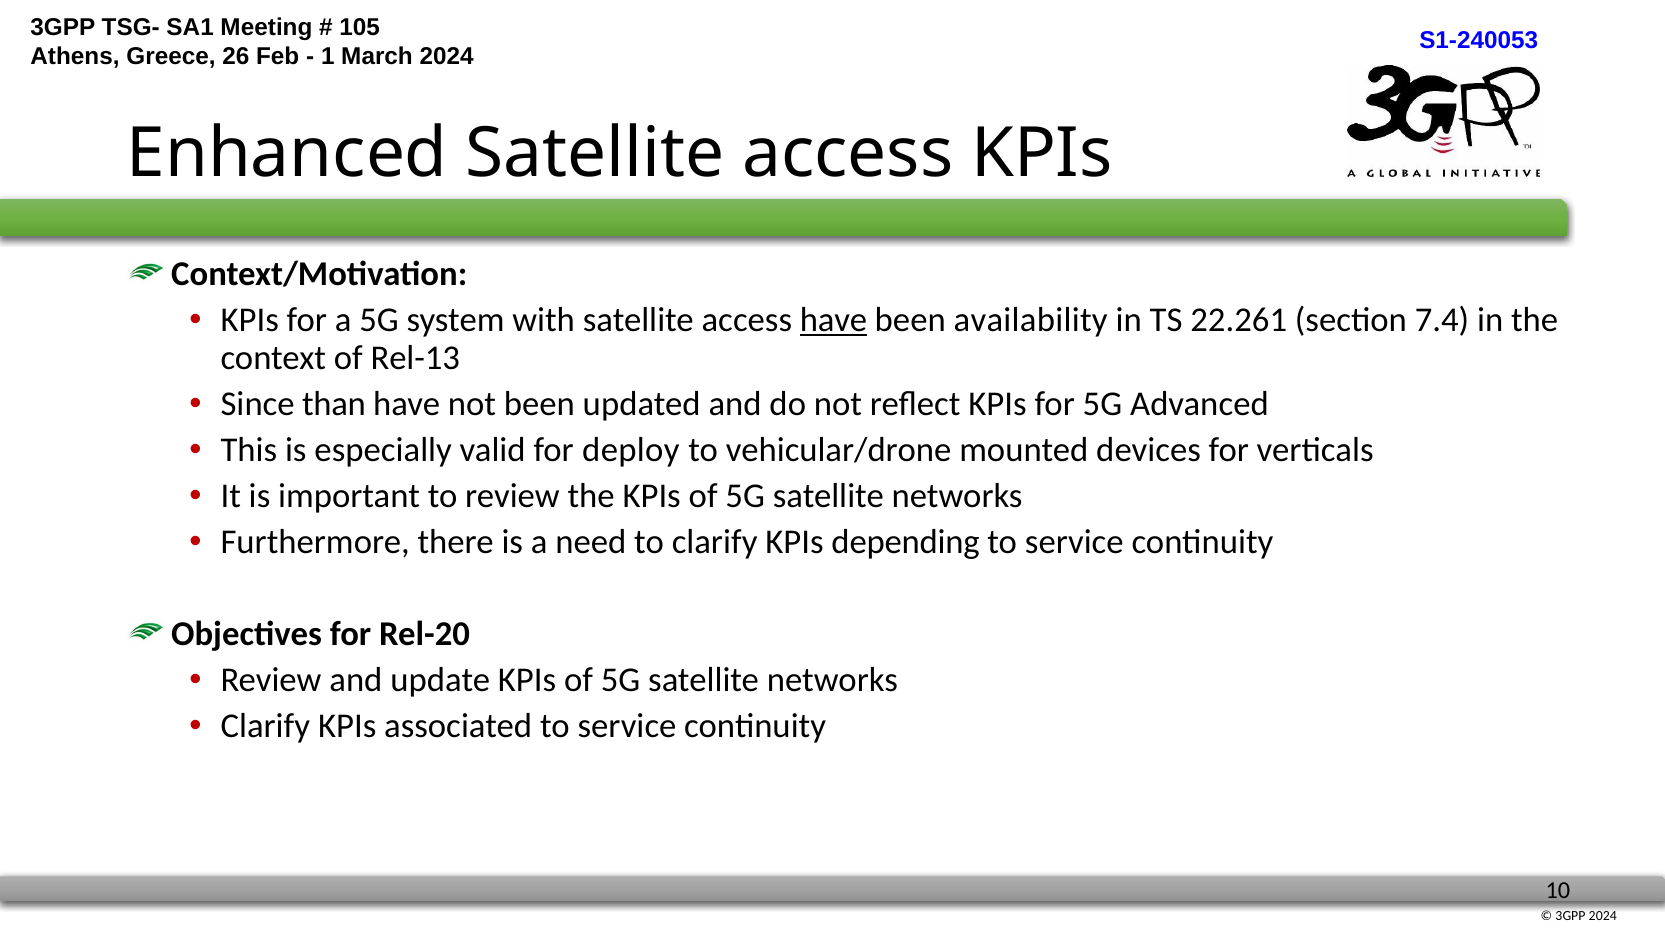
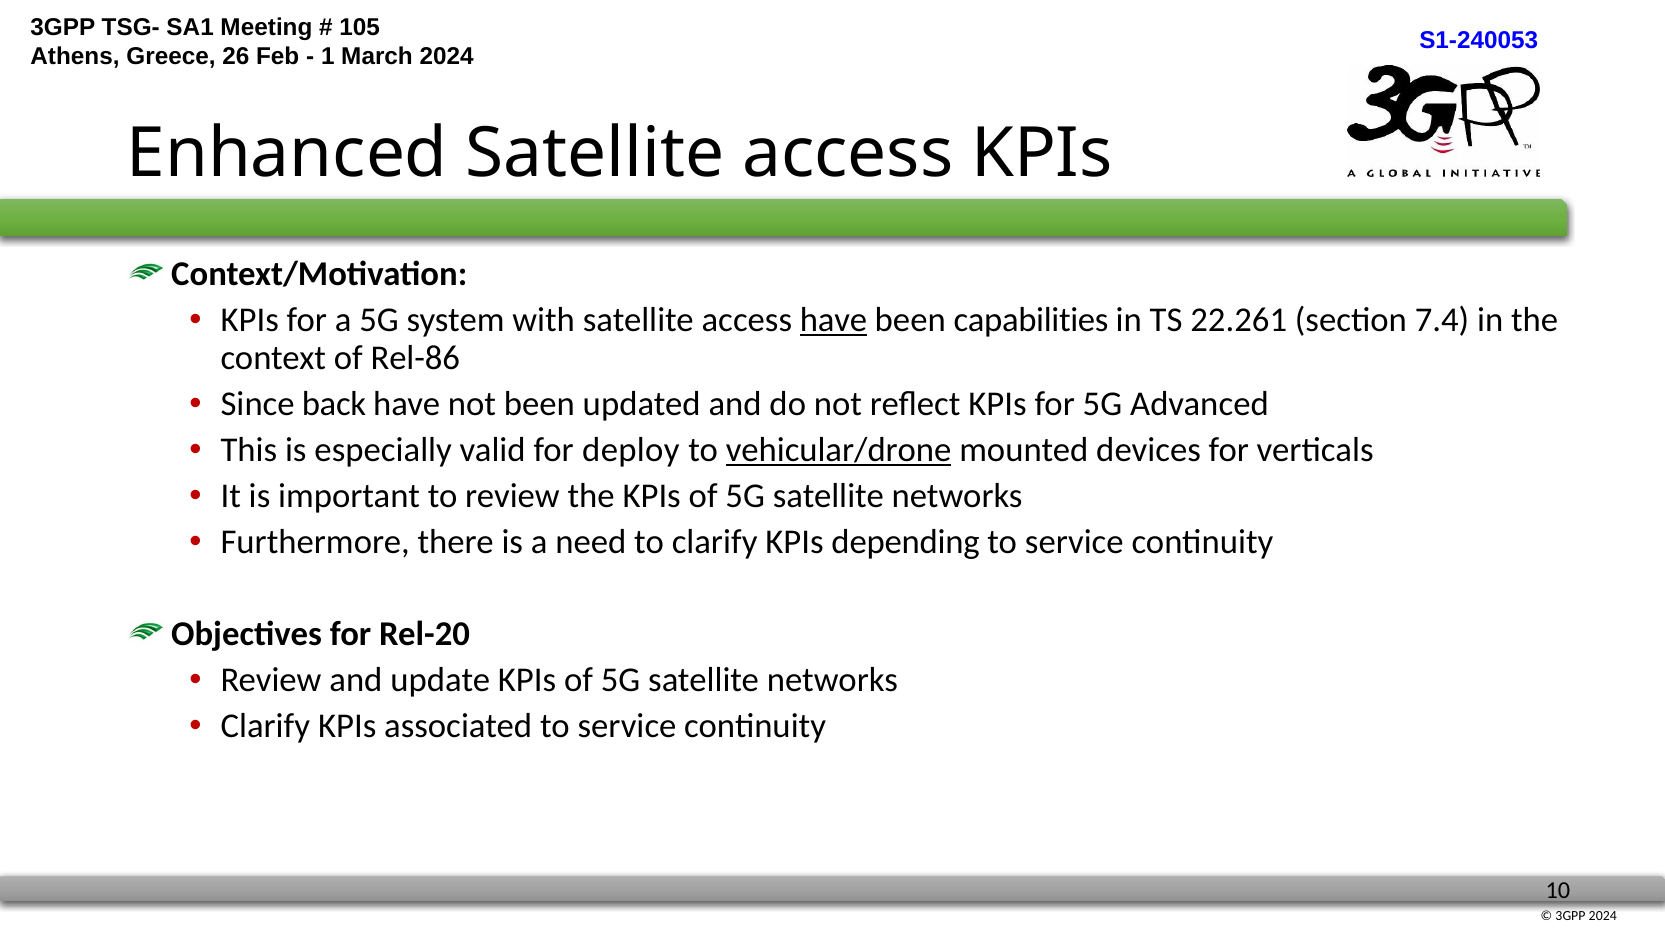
availability: availability -> capabilities
Rel-13: Rel-13 -> Rel-86
than: than -> back
vehicular/drone underline: none -> present
